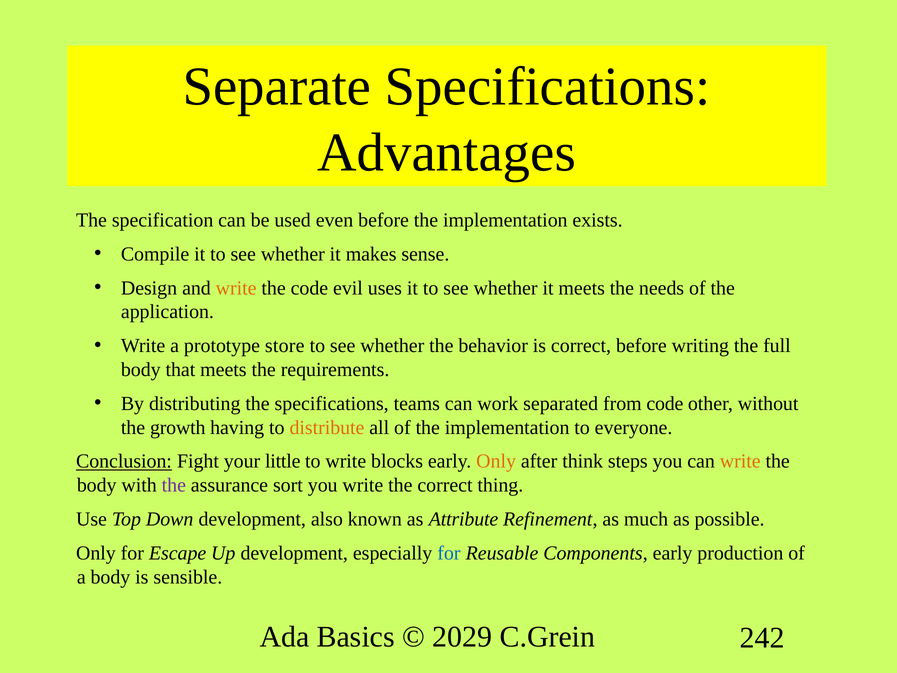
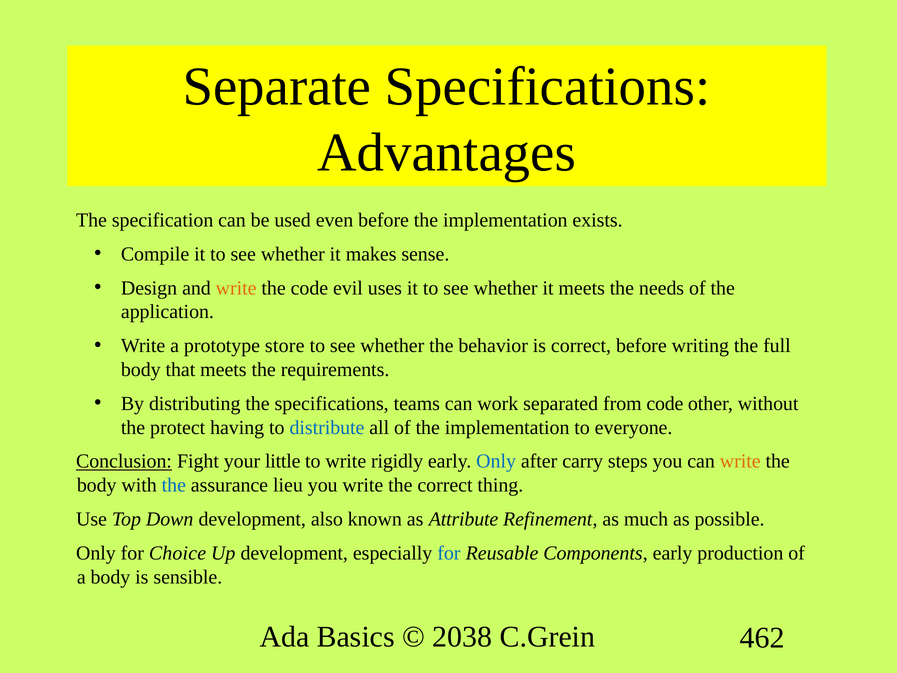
growth: growth -> protect
distribute colour: orange -> blue
blocks: blocks -> rigidly
Only at (496, 461) colour: orange -> blue
think: think -> carry
the at (174, 485) colour: purple -> blue
sort: sort -> lieu
Escape: Escape -> Choice
2029: 2029 -> 2038
242: 242 -> 462
